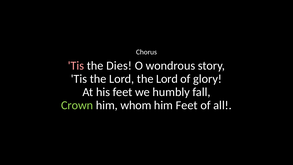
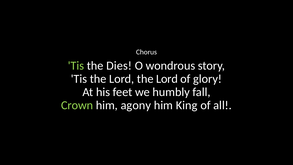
Tis at (76, 66) colour: pink -> light green
whom: whom -> agony
him Feet: Feet -> King
